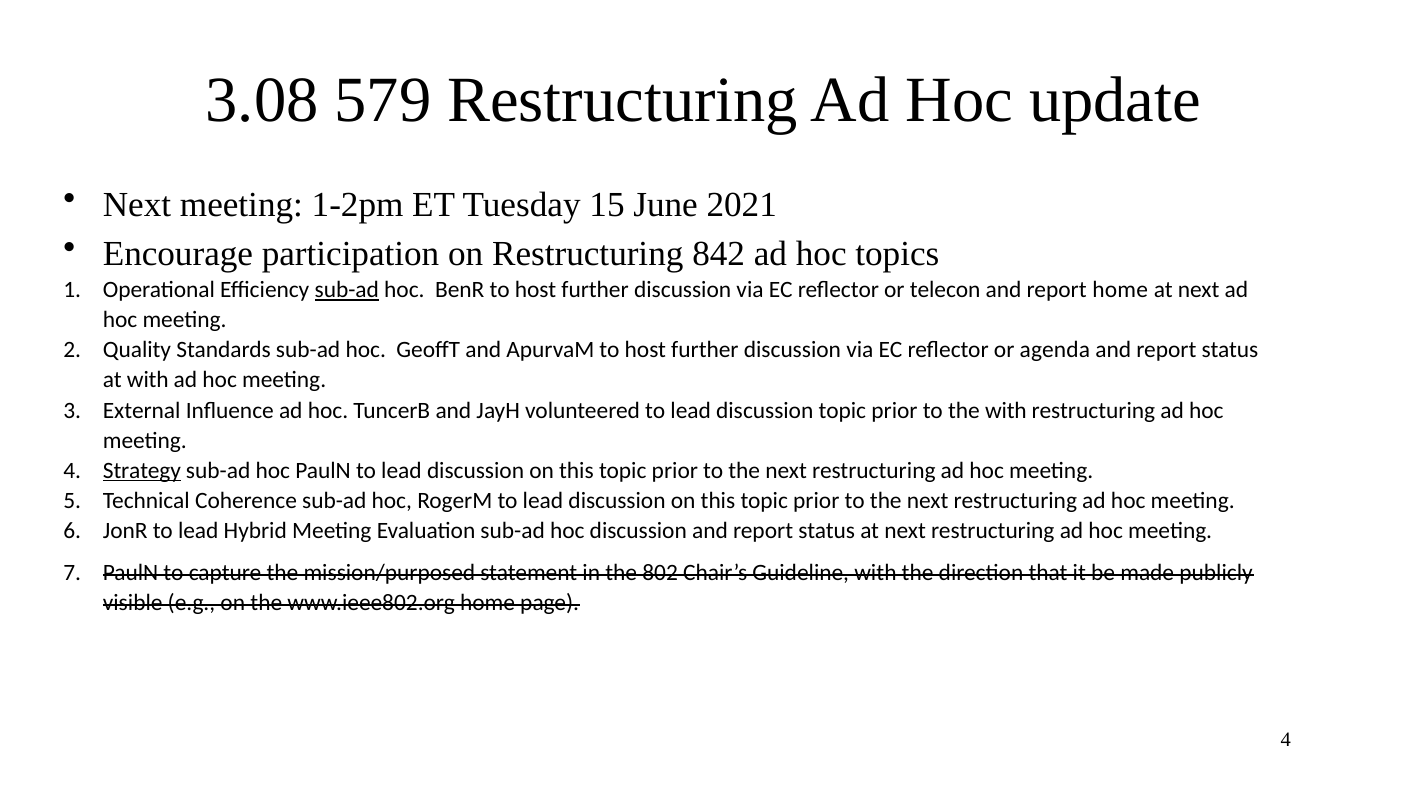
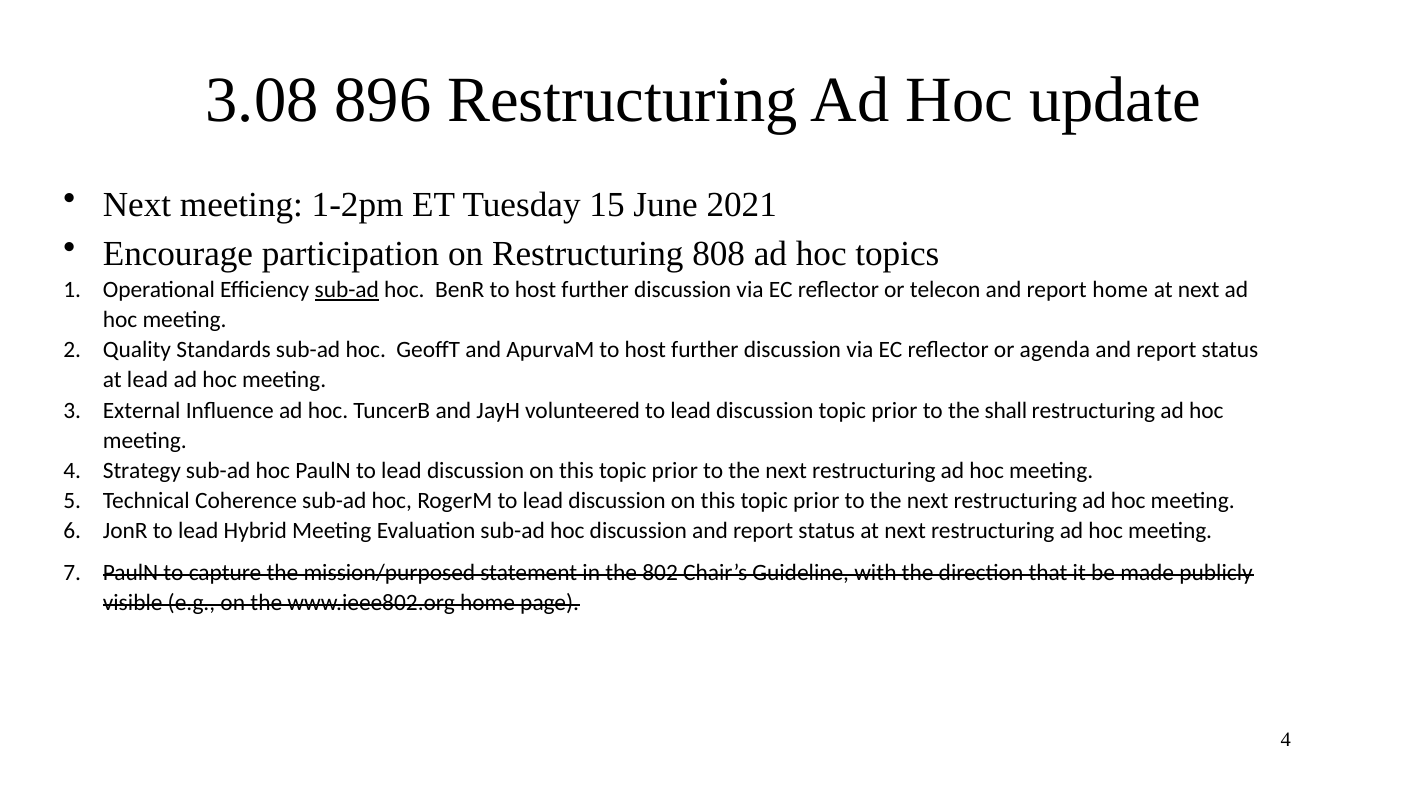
579: 579 -> 896
842: 842 -> 808
at with: with -> lead
the with: with -> shall
Strategy underline: present -> none
